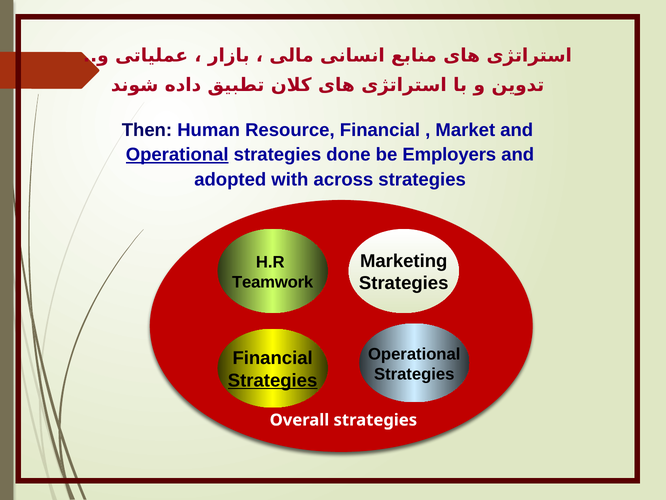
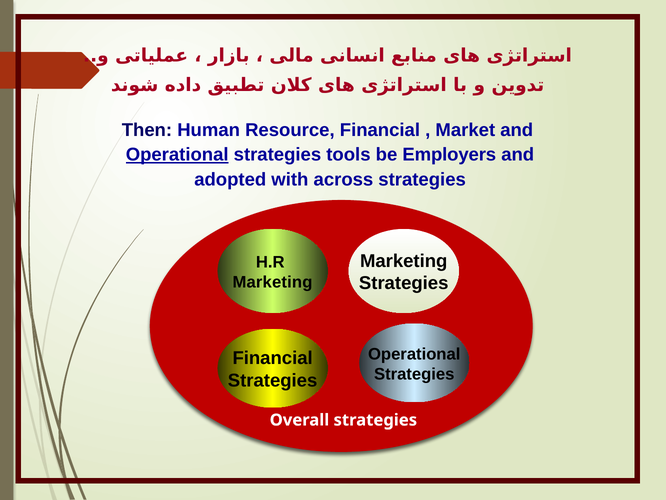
done: done -> tools
Teamwork at (273, 282): Teamwork -> Marketing
Strategies at (273, 380) underline: present -> none
